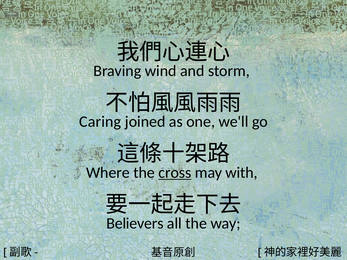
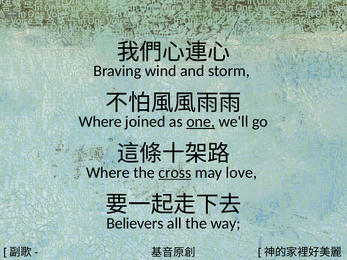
Caring at (100, 122): Caring -> Where
one underline: none -> present
with: with -> love
